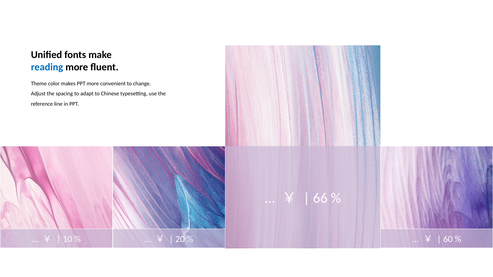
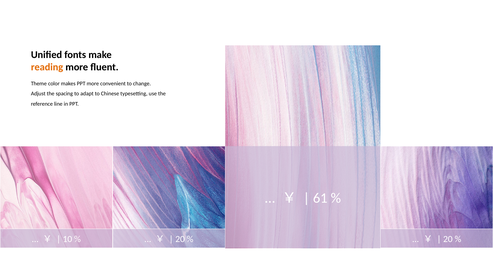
reading colour: blue -> orange
66: 66 -> 61
60 at (448, 239): 60 -> 20
